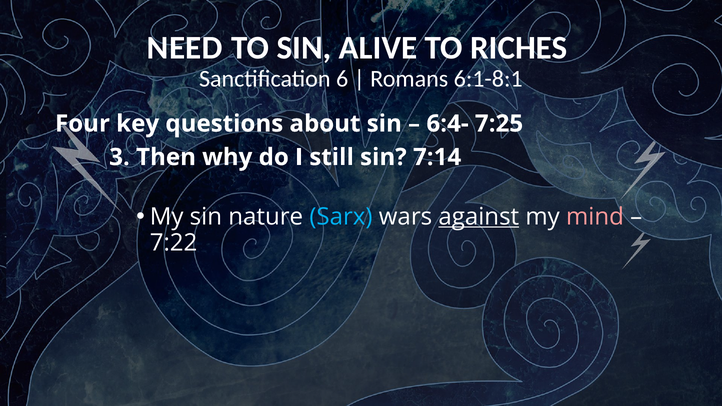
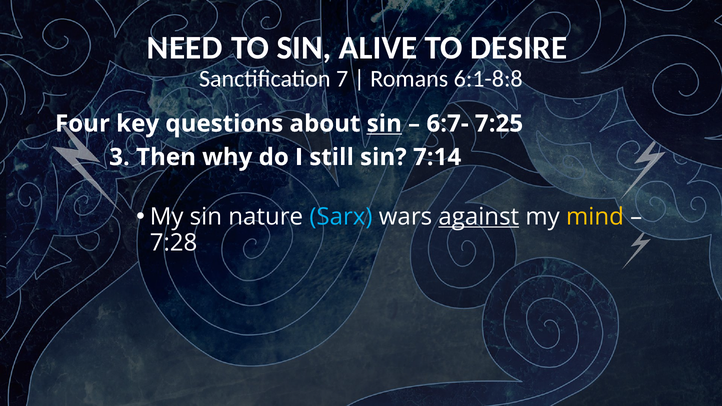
RICHES: RICHES -> DESIRE
6: 6 -> 7
6:1-8:1: 6:1-8:1 -> 6:1-8:8
sin at (384, 124) underline: none -> present
6:4-: 6:4- -> 6:7-
mind colour: pink -> yellow
7:22: 7:22 -> 7:28
